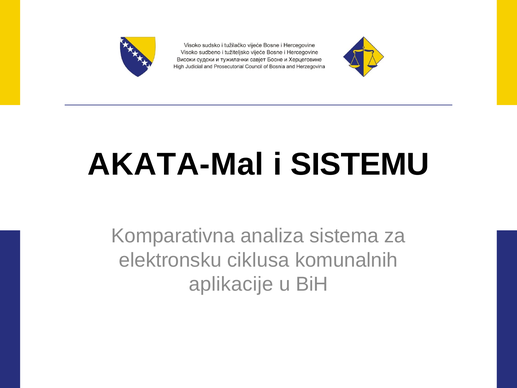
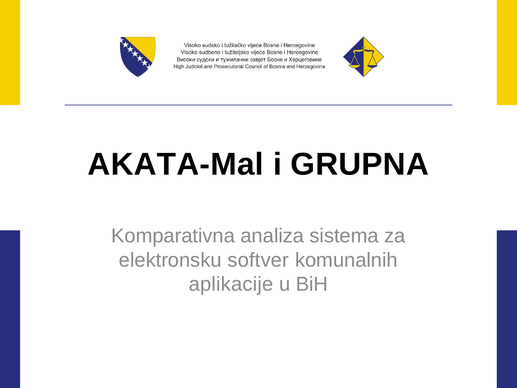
SISTEMU: SISTEMU -> GRUPNA
ciklusa: ciklusa -> softver
